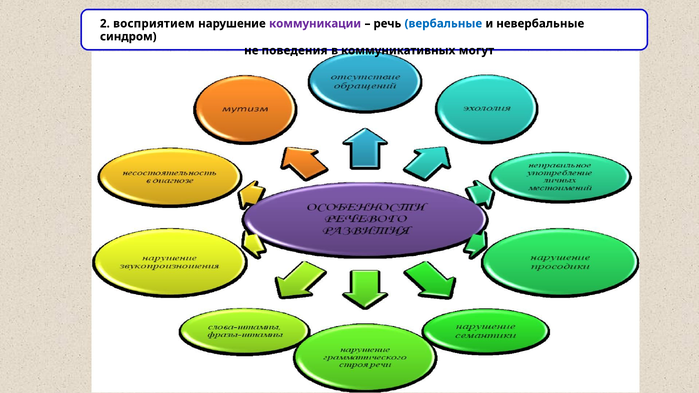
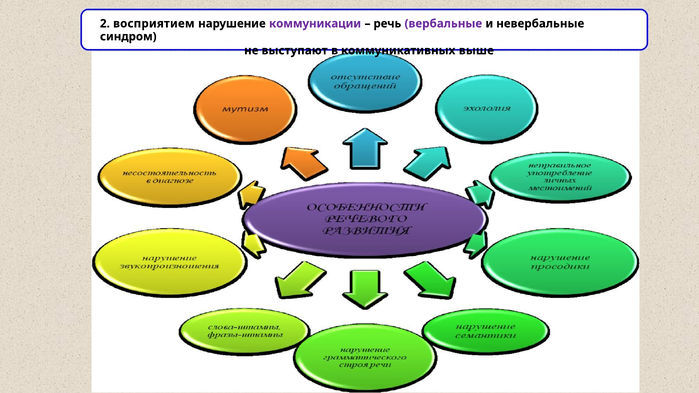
вербальные colour: blue -> purple
поведения: поведения -> выступают
могут: могут -> выше
